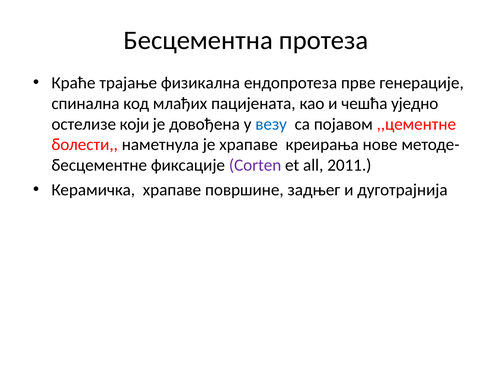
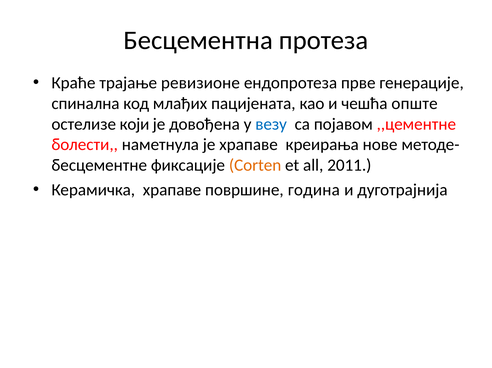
физикална: физикална -> ревизионе
уједно: уједно -> опште
Corten colour: purple -> orange
задњег: задњег -> година
